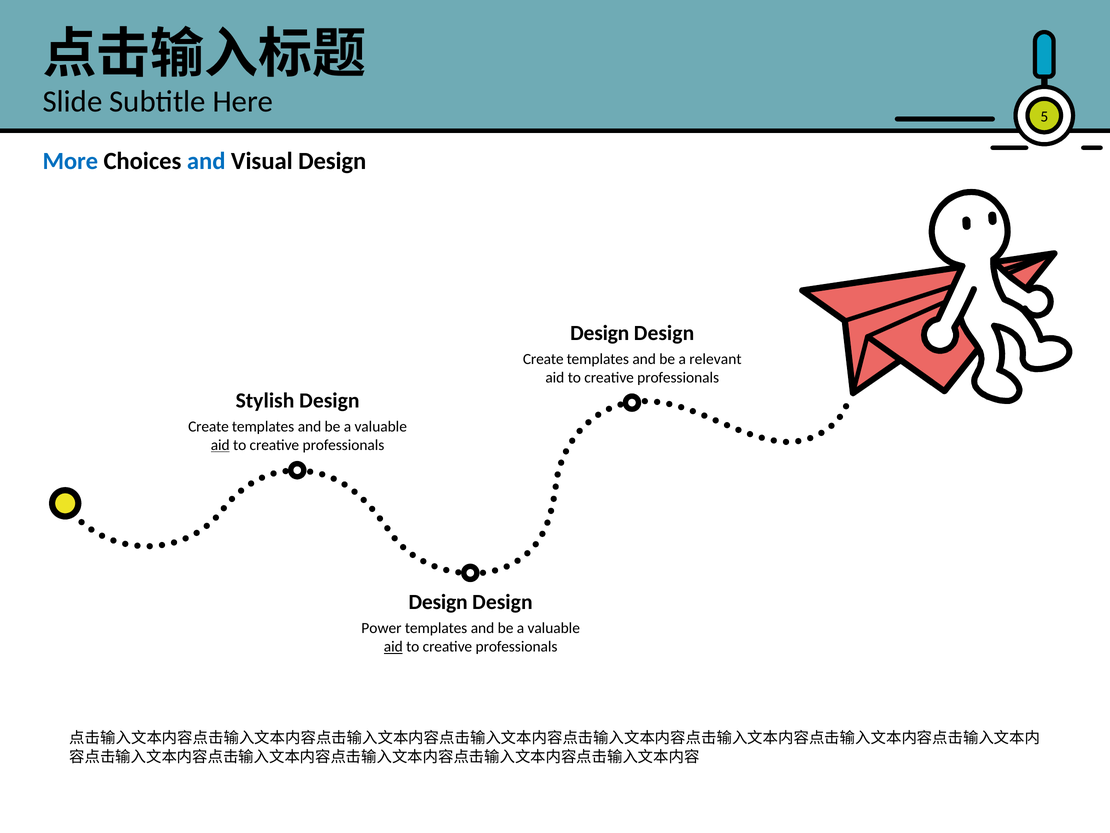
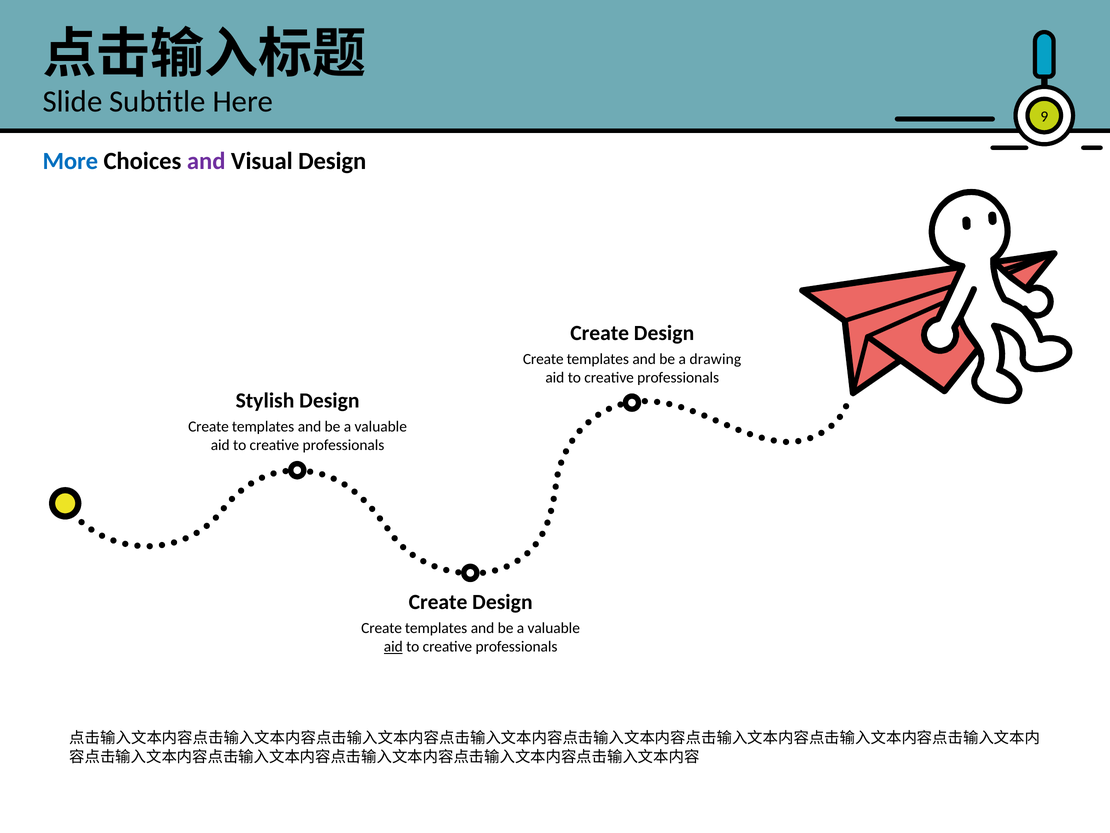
5: 5 -> 9
and at (206, 161) colour: blue -> purple
Design at (600, 333): Design -> Create
relevant: relevant -> drawing
aid at (220, 445) underline: present -> none
Design at (438, 602): Design -> Create
Power at (381, 628): Power -> Create
